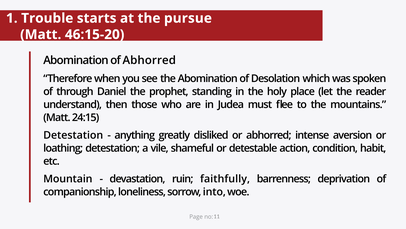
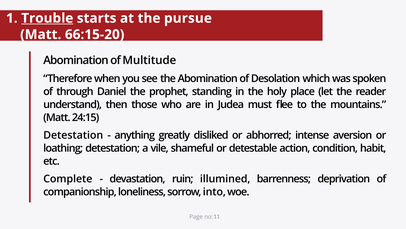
Trouble underline: none -> present
46:15-20: 46:15-20 -> 66:15-20
of Abhorred: Abhorred -> Multitude
Mountain: Mountain -> Complete
faithfully: faithfully -> illumined
